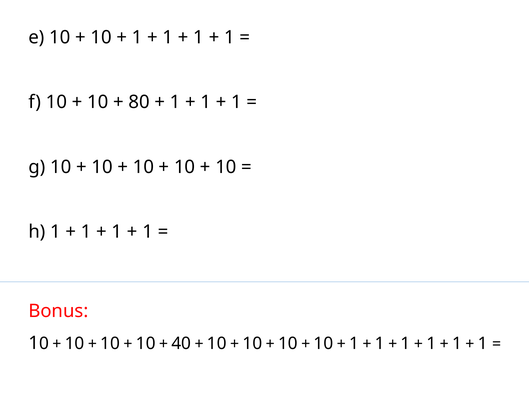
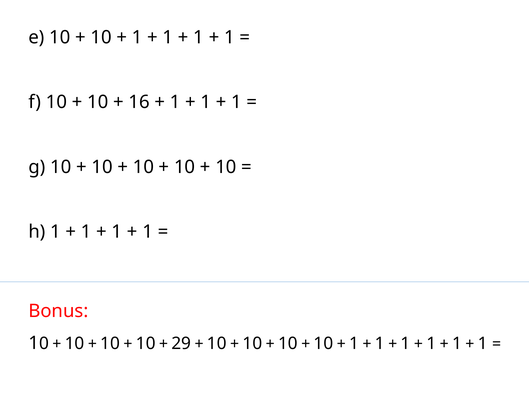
80: 80 -> 16
40: 40 -> 29
